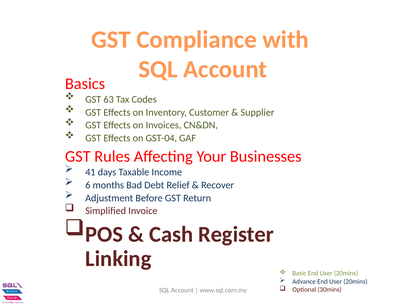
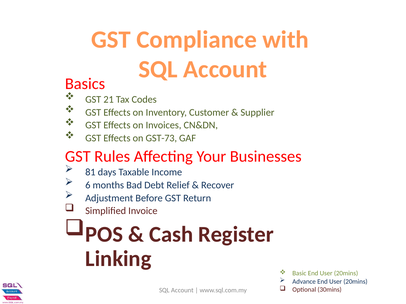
63: 63 -> 21
GST-04: GST-04 -> GST-73
41: 41 -> 81
